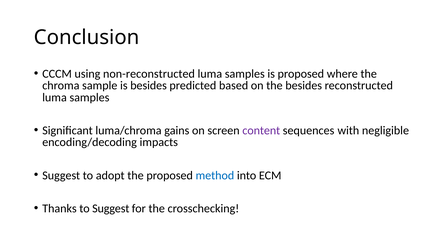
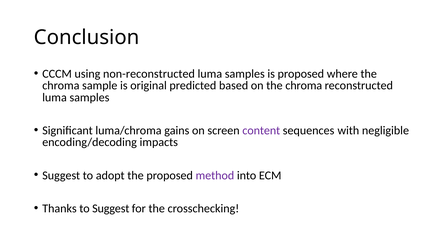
is besides: besides -> original
on the besides: besides -> chroma
method colour: blue -> purple
